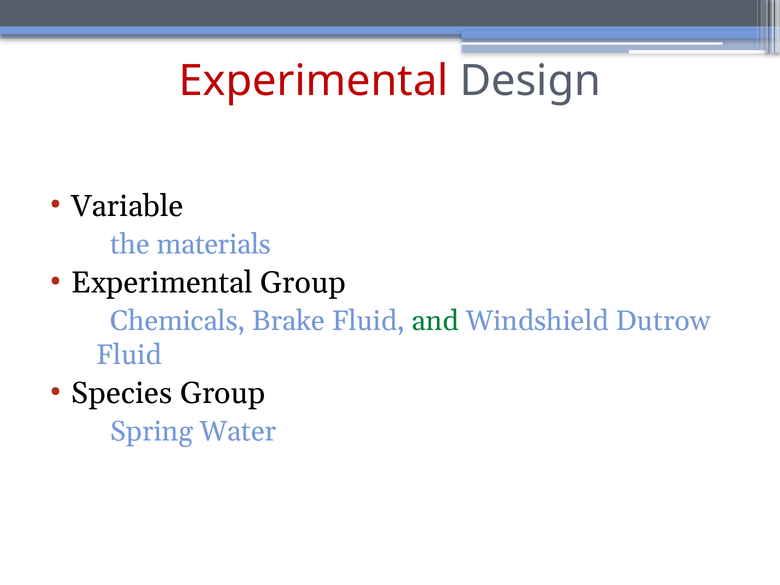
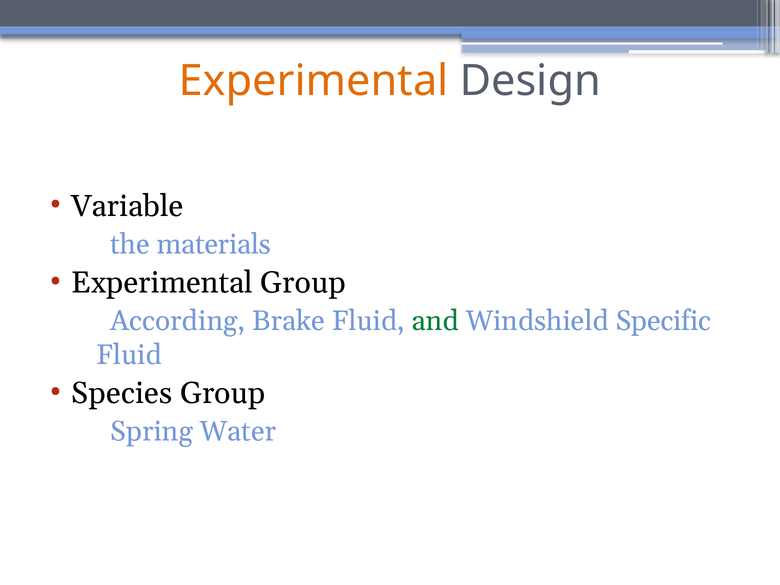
Experimental at (314, 81) colour: red -> orange
Chemicals: Chemicals -> According
Dutrow: Dutrow -> Specific
